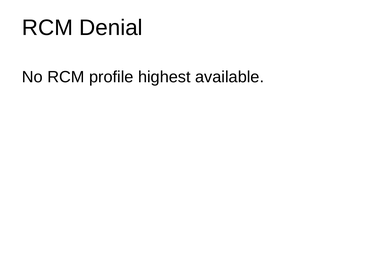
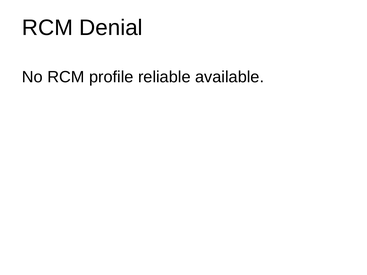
highest: highest -> reliable
